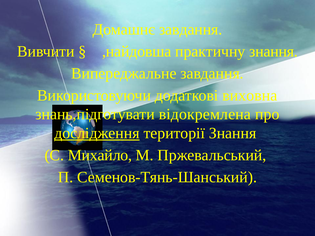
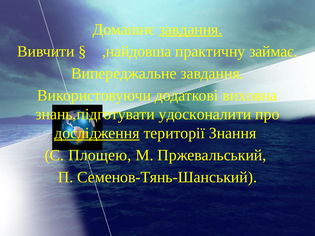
завдання at (191, 29) underline: none -> present
практичну знання: знання -> займає
відокремлена: відокремлена -> удосконалити
Михайло: Михайло -> Площею
